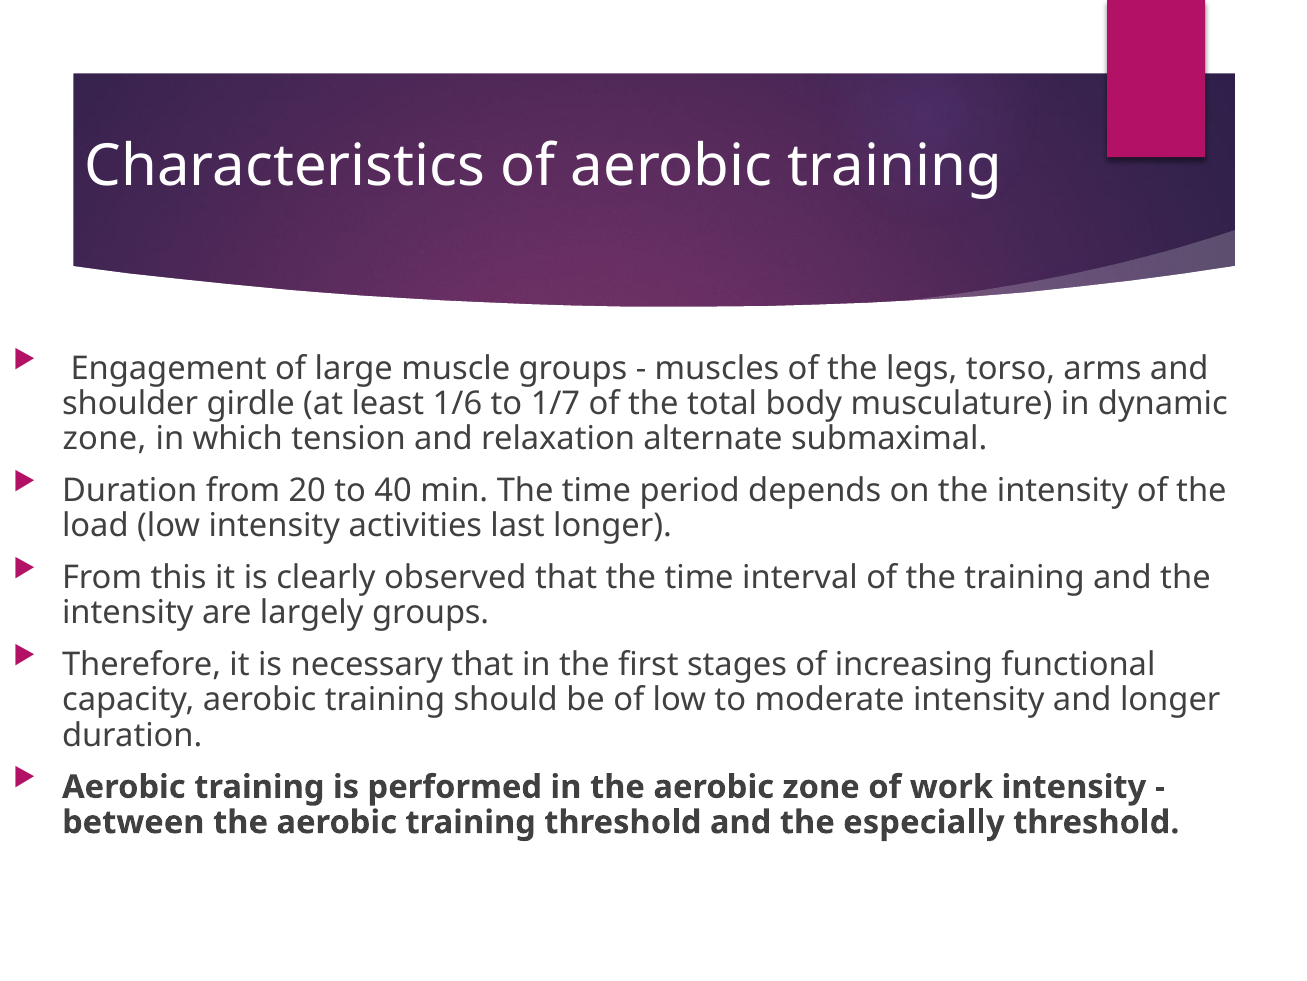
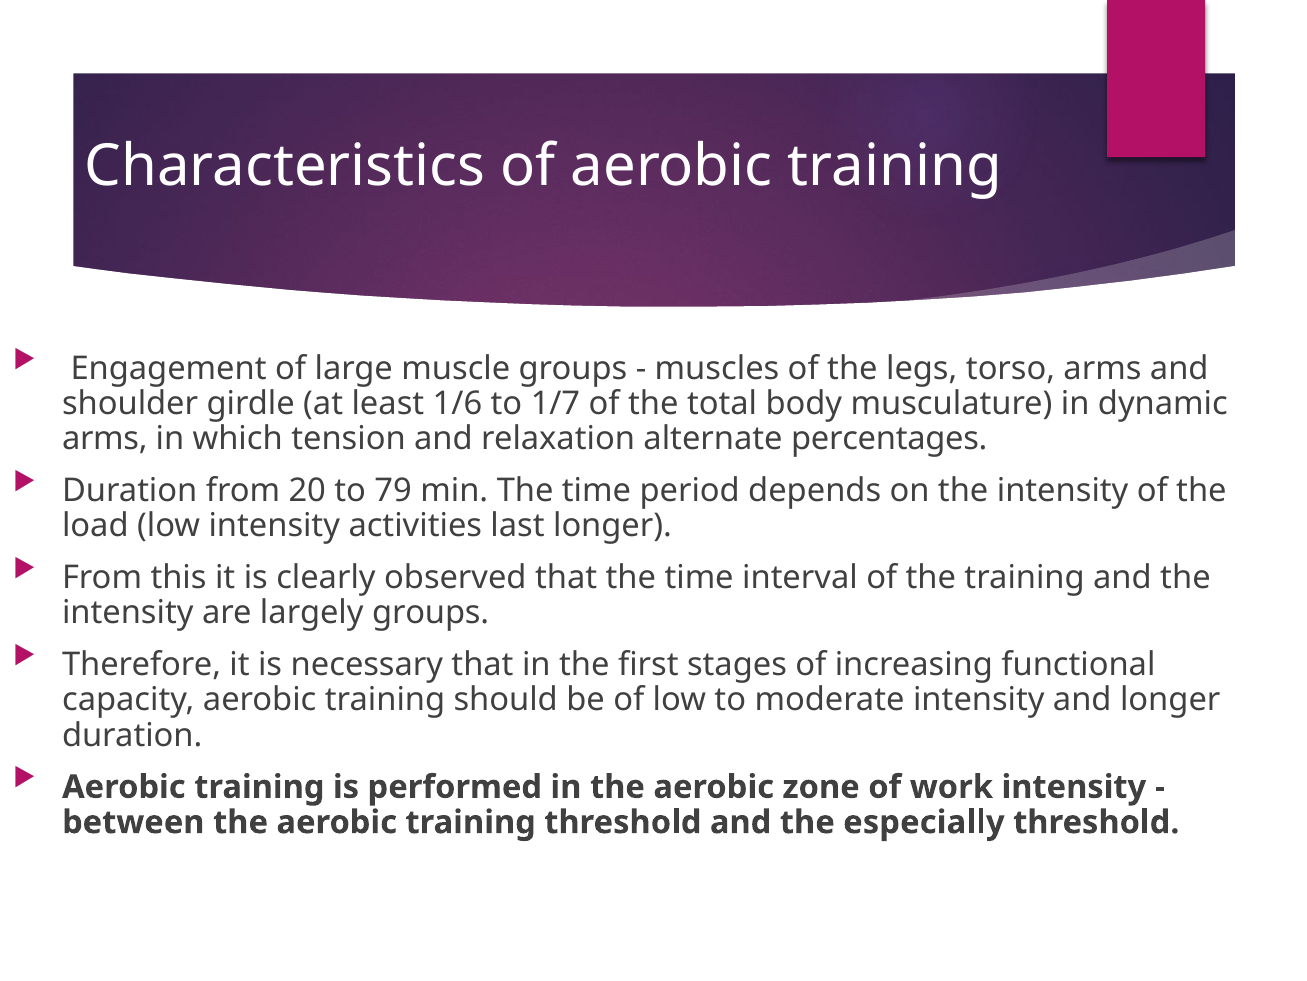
zone at (104, 439): zone -> arms
submaximal: submaximal -> percentages
40: 40 -> 79
